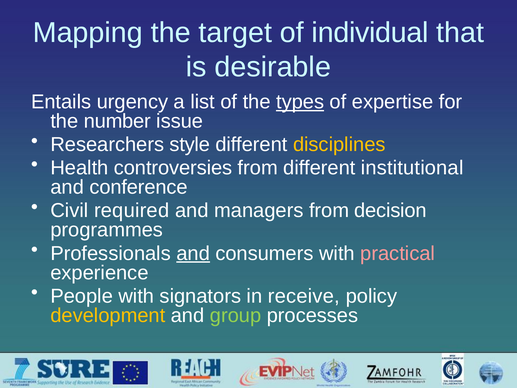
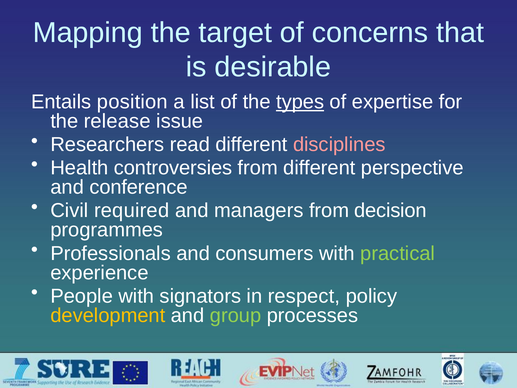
individual: individual -> concerns
urgency: urgency -> position
number: number -> release
style: style -> read
disciplines colour: yellow -> pink
institutional: institutional -> perspective
and at (193, 253) underline: present -> none
practical colour: pink -> light green
receive: receive -> respect
